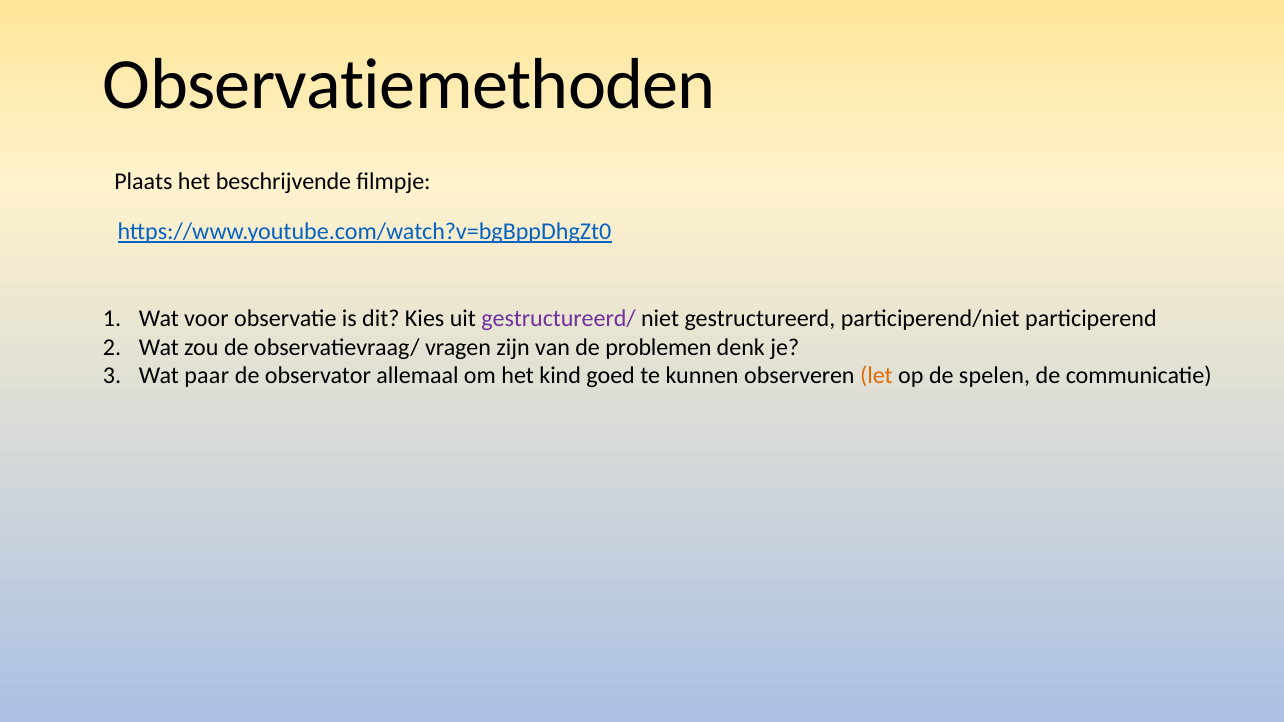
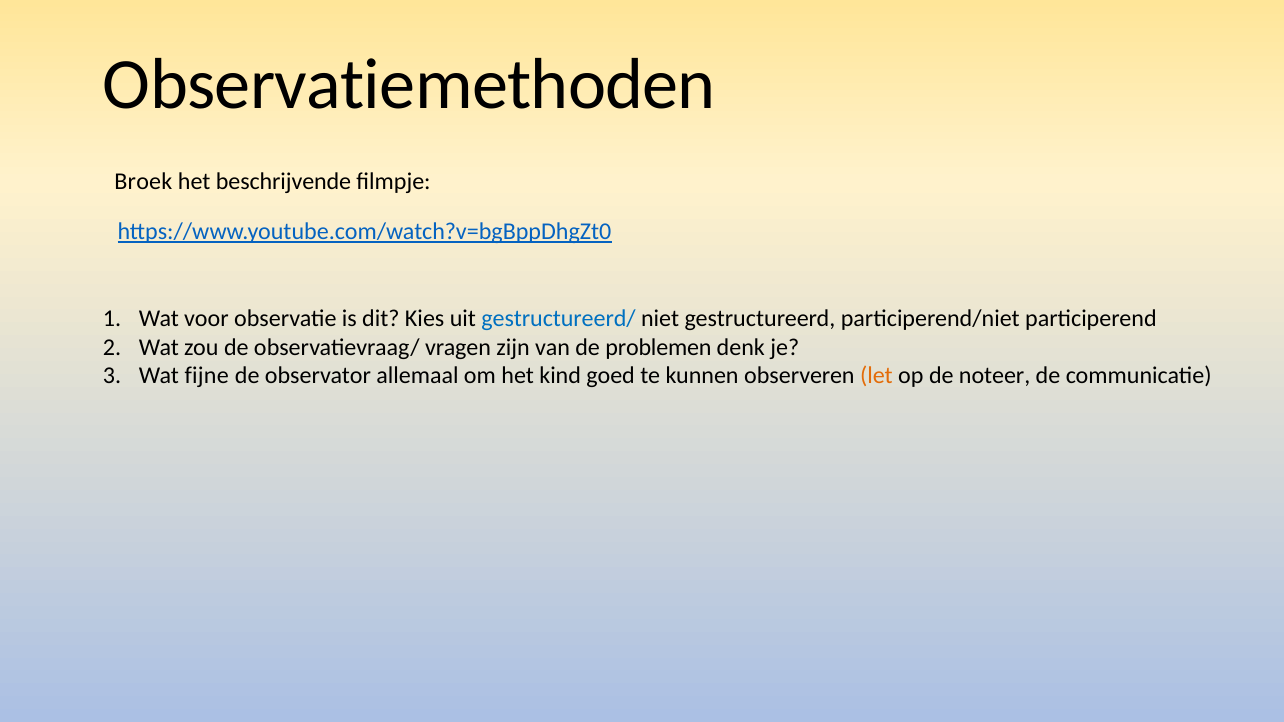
Plaats: Plaats -> Broek
gestructureerd/ colour: purple -> blue
paar: paar -> fijne
spelen: spelen -> noteer
